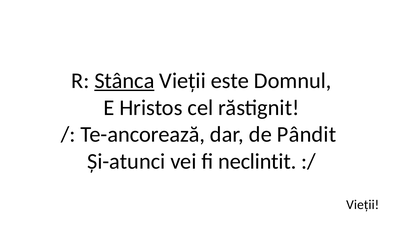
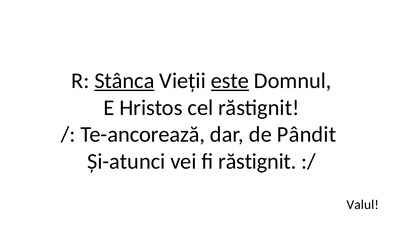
este underline: none -> present
fi neclintit: neclintit -> răstignit
Vieții at (363, 204): Vieții -> Valul
